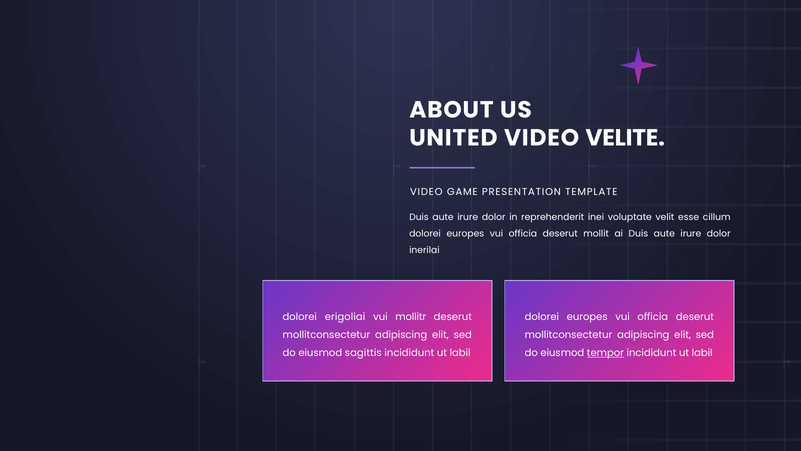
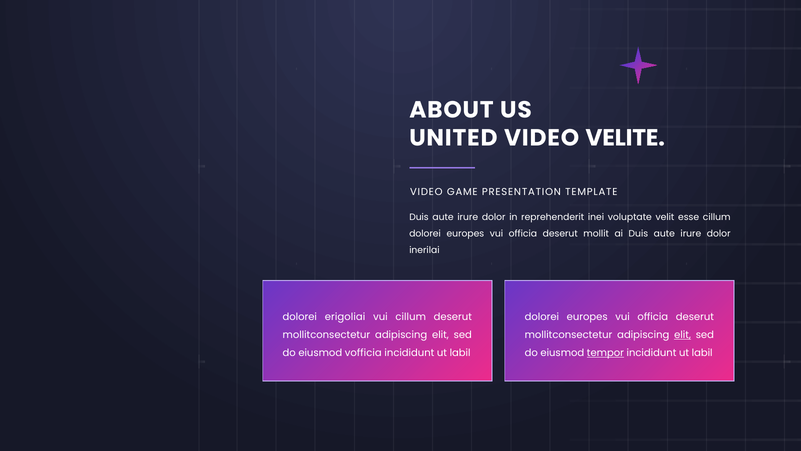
vui mollitr: mollitr -> cillum
elit at (683, 335) underline: none -> present
sagittis: sagittis -> vofficia
